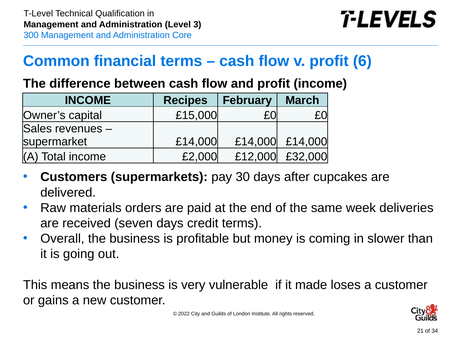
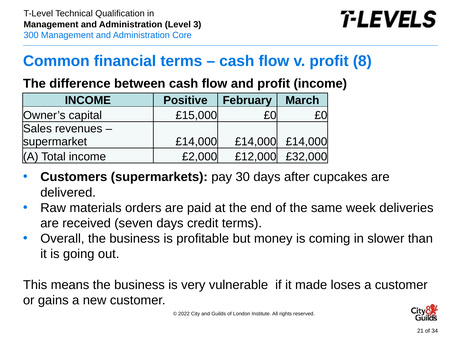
6: 6 -> 8
Recipes: Recipes -> Positive
